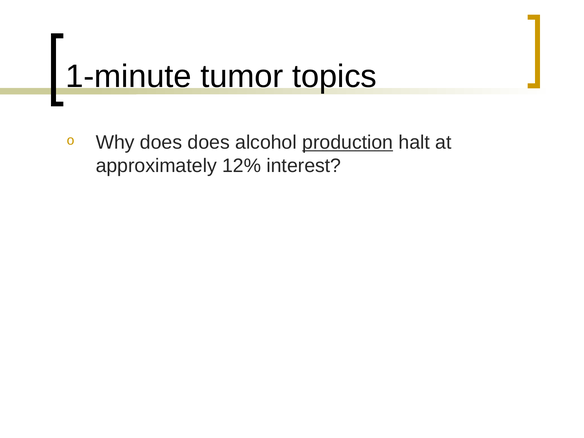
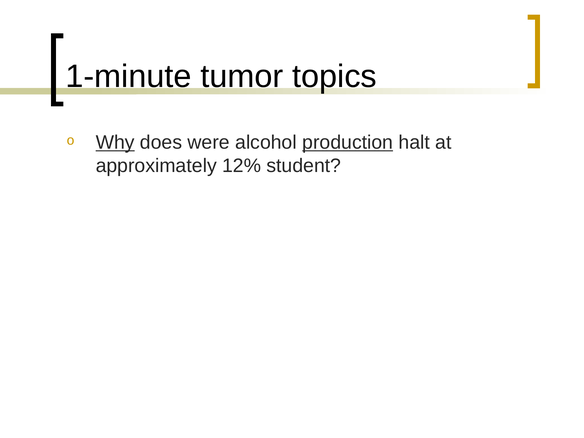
Why underline: none -> present
does does: does -> were
interest: interest -> student
